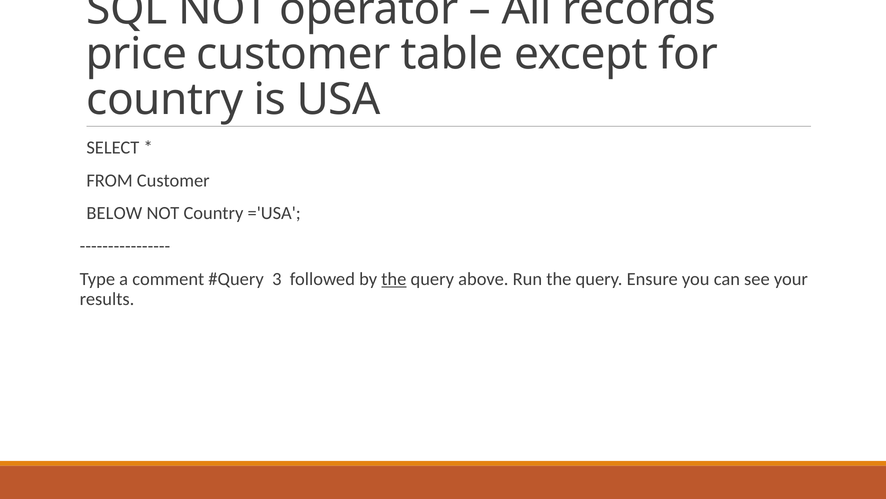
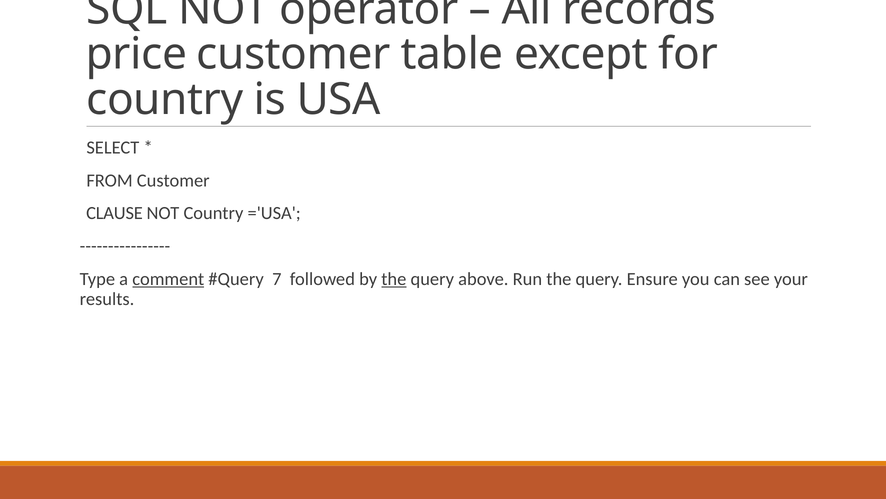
BELOW: BELOW -> CLAUSE
comment underline: none -> present
3: 3 -> 7
